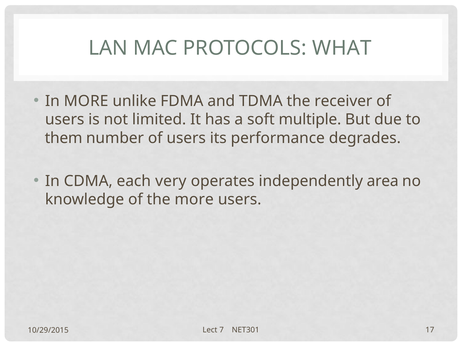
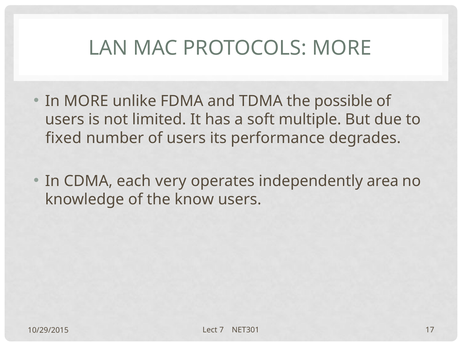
PROTOCOLS WHAT: WHAT -> MORE
receiver: receiver -> possible
them: them -> fixed
the more: more -> know
